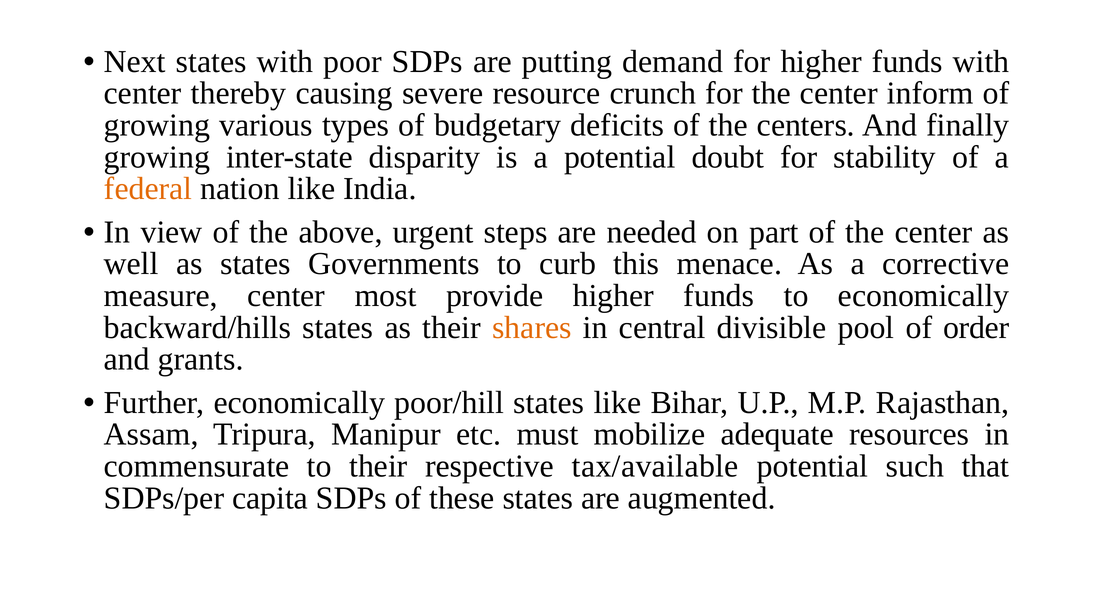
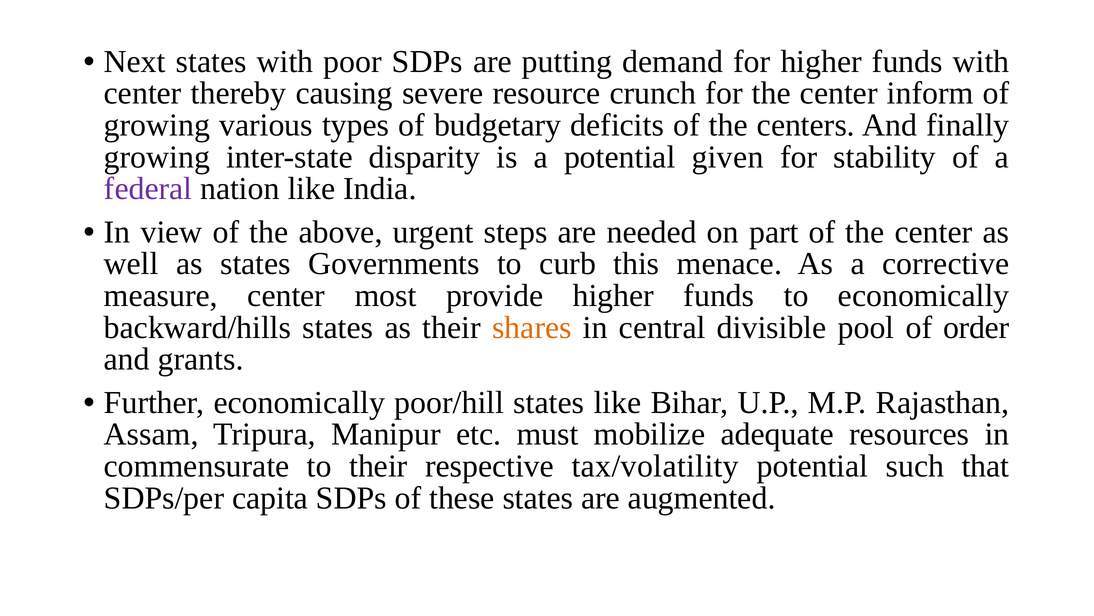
doubt: doubt -> given
federal colour: orange -> purple
tax/available: tax/available -> tax/volatility
